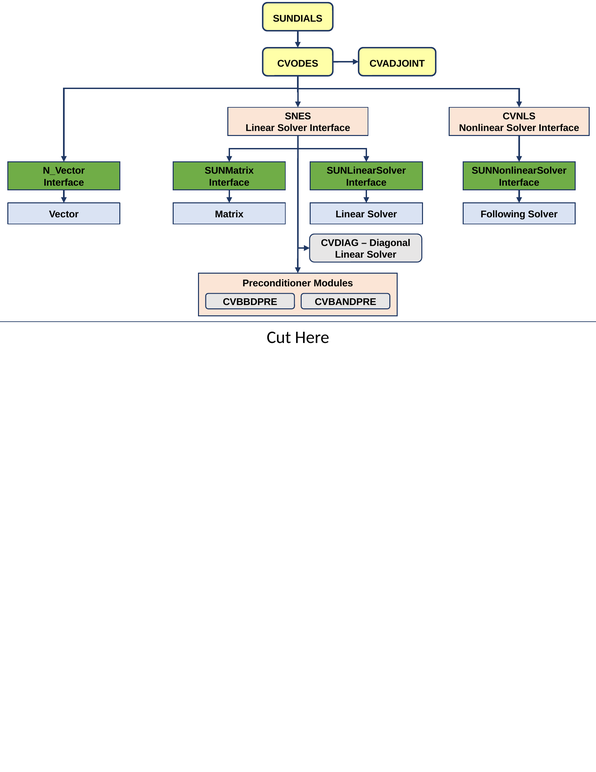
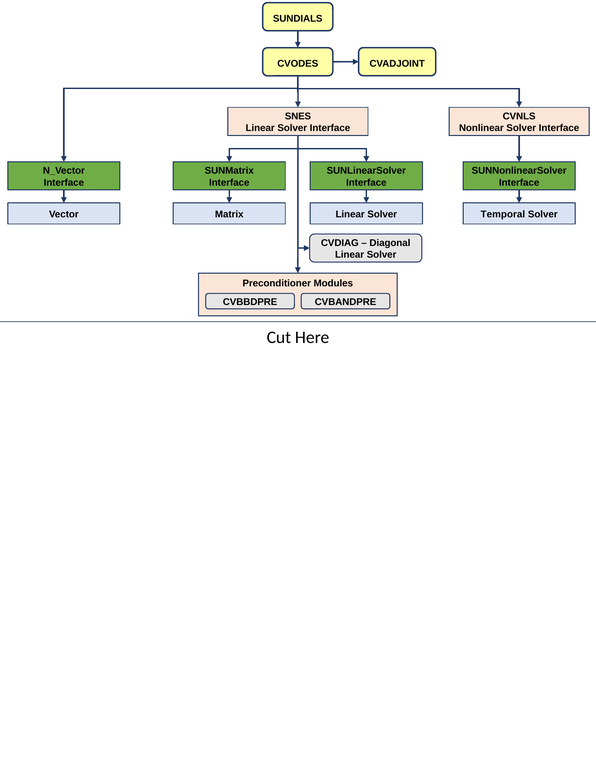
Following: Following -> Temporal
